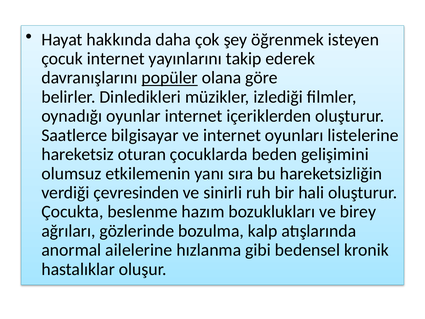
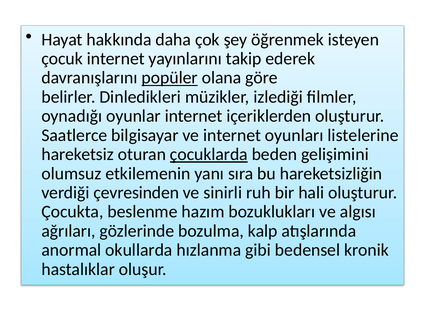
çocuklarda underline: none -> present
birey: birey -> algısı
ailelerine: ailelerine -> okullarda
